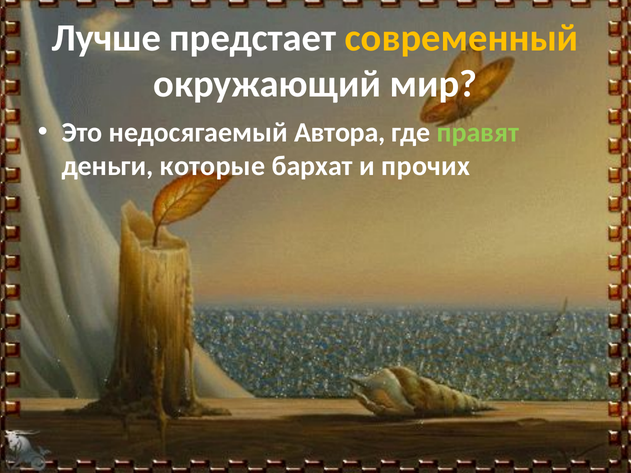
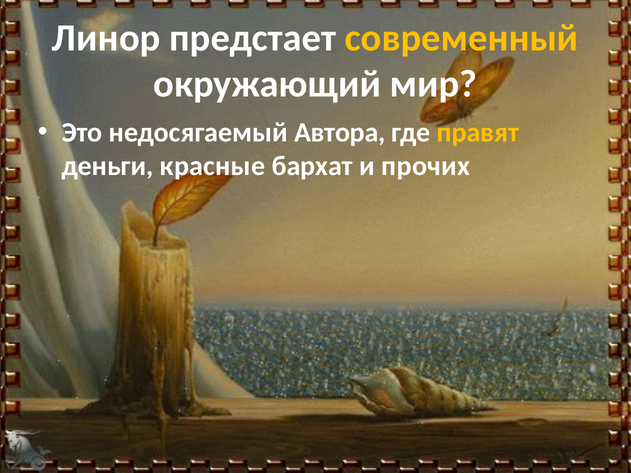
Лучше: Лучше -> Линор
правят colour: light green -> yellow
которые: которые -> красные
